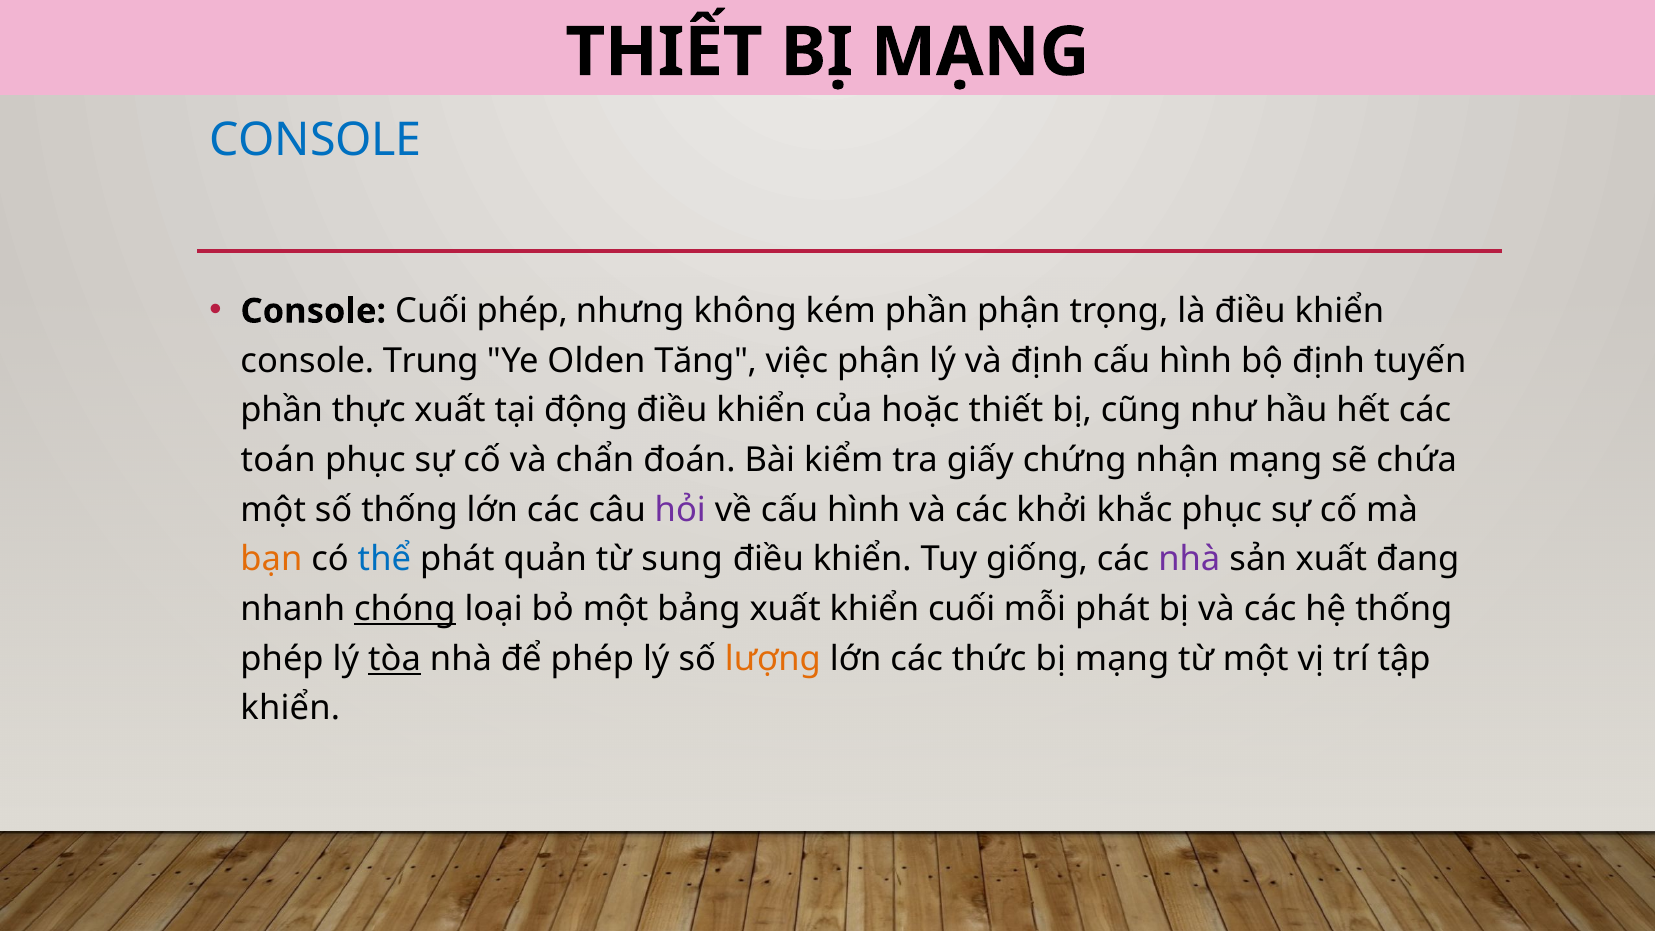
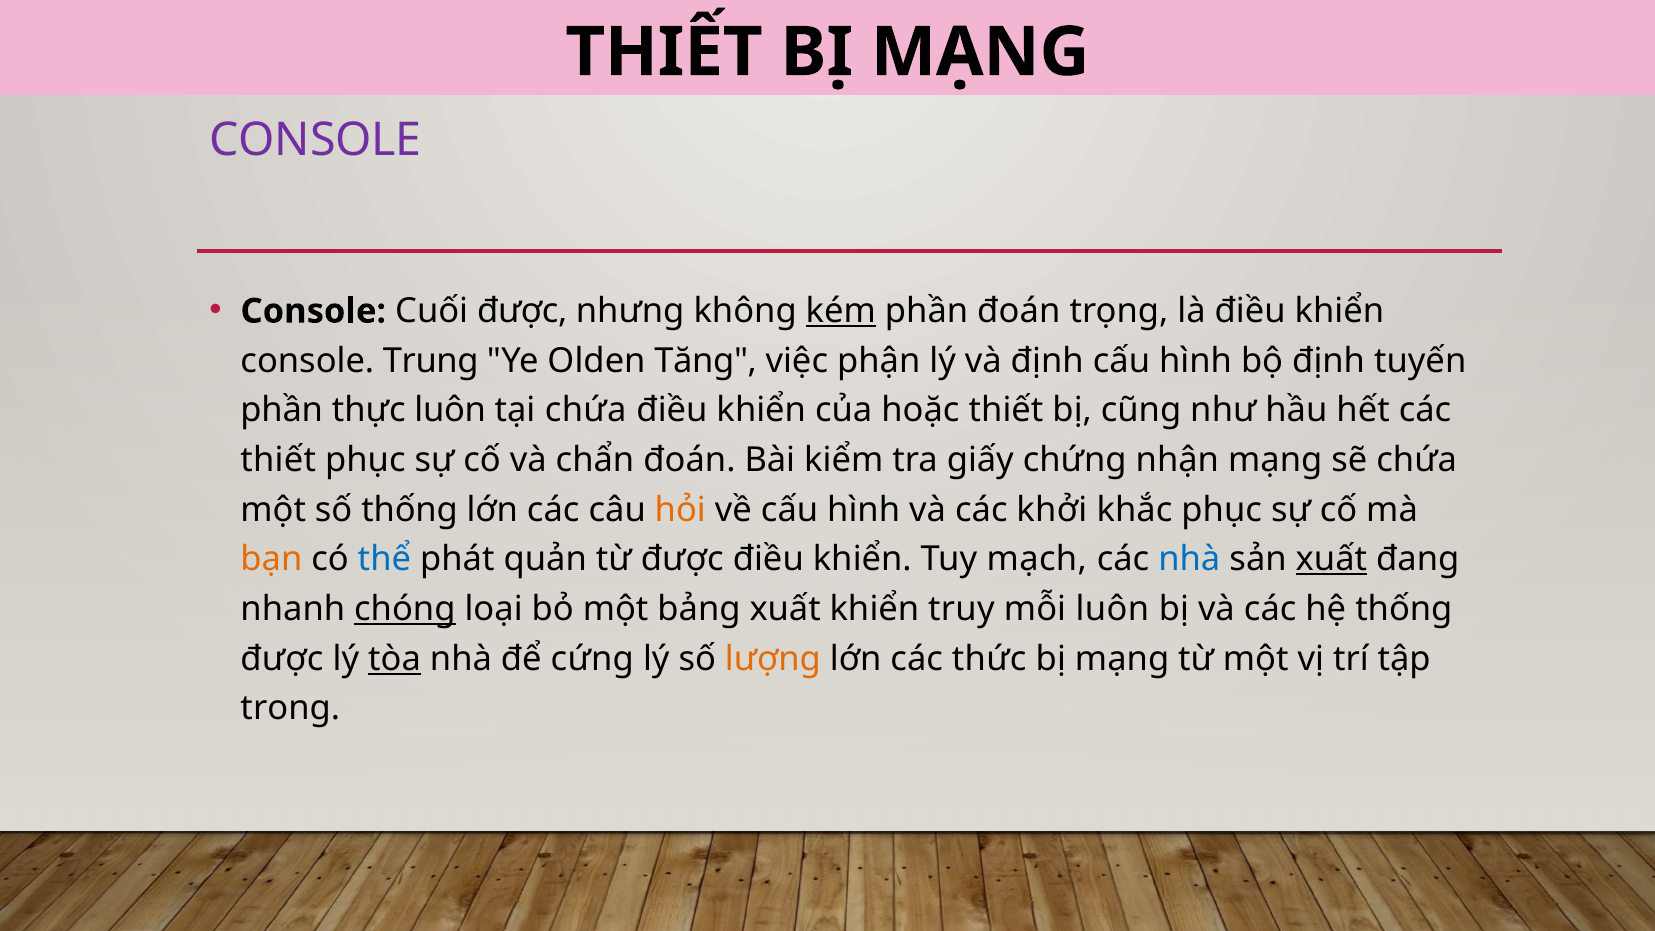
CONSOLE at (316, 140) colour: blue -> purple
Cuối phép: phép -> được
kém underline: none -> present
phần phận: phận -> đoán
thực xuất: xuất -> luôn
tại động: động -> chứa
toán at (278, 460): toán -> thiết
hỏi colour: purple -> orange
từ sung: sung -> được
giống: giống -> mạch
nhà at (1189, 559) colour: purple -> blue
xuất at (1331, 559) underline: none -> present
khiển cuối: cuối -> truy
mỗi phát: phát -> luôn
phép at (282, 659): phép -> được
để phép: phép -> cứng
khiển at (290, 708): khiển -> trong
